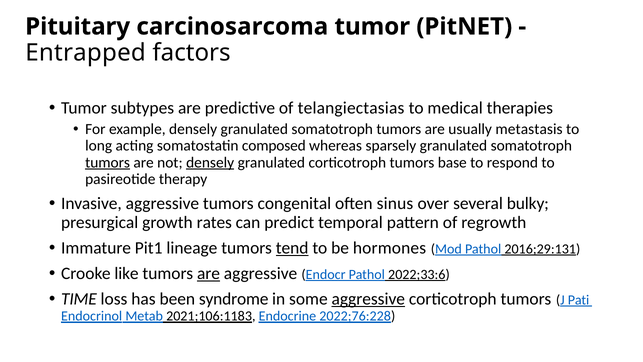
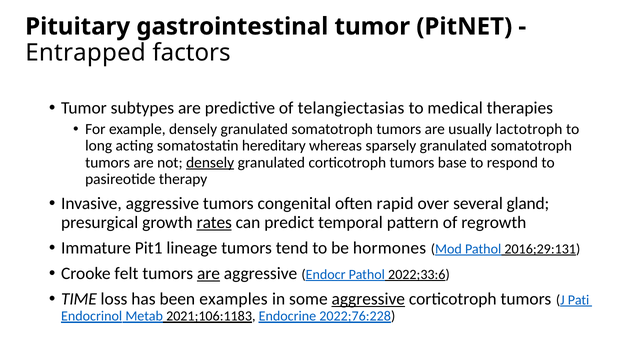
carcinosarcoma: carcinosarcoma -> gastrointestinal
metastasis: metastasis -> lactotroph
composed: composed -> hereditary
tumors at (108, 162) underline: present -> none
sinus: sinus -> rapid
bulky: bulky -> gland
rates underline: none -> present
tend underline: present -> none
like: like -> felt
syndrome: syndrome -> examples
